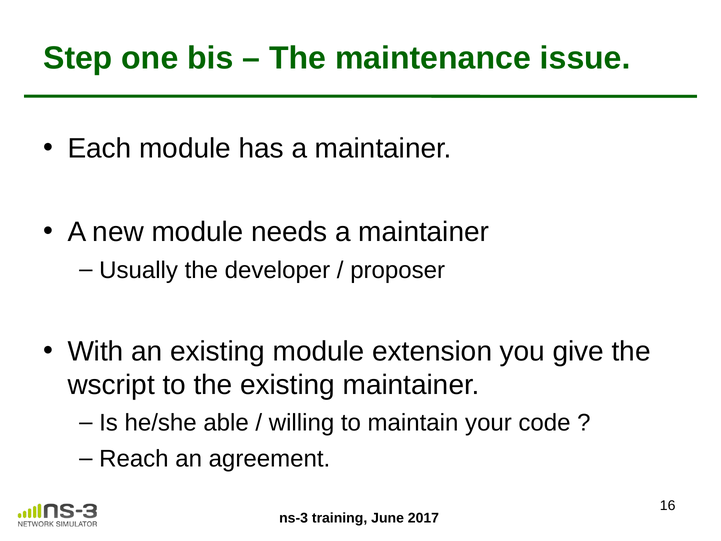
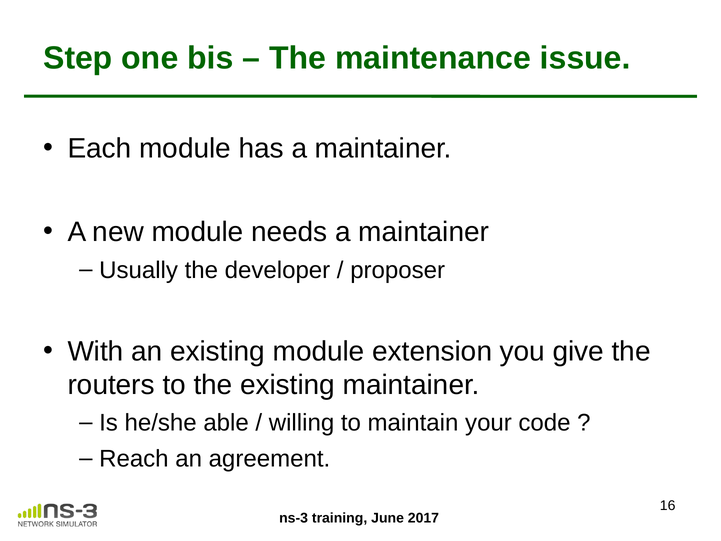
wscript: wscript -> routers
